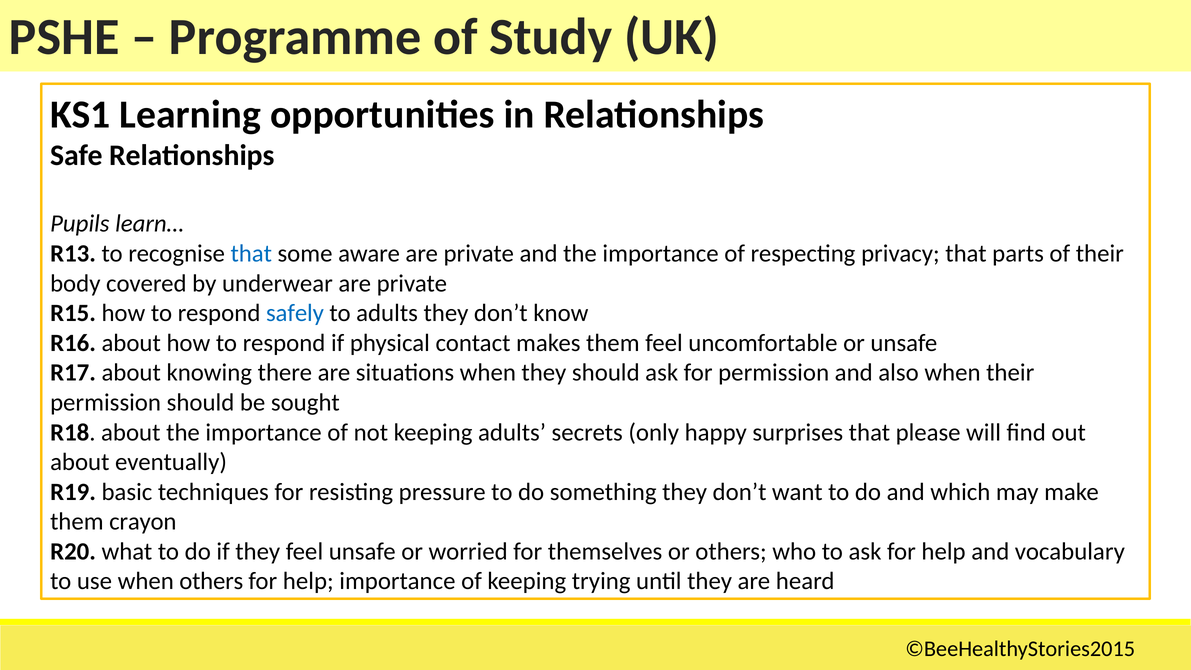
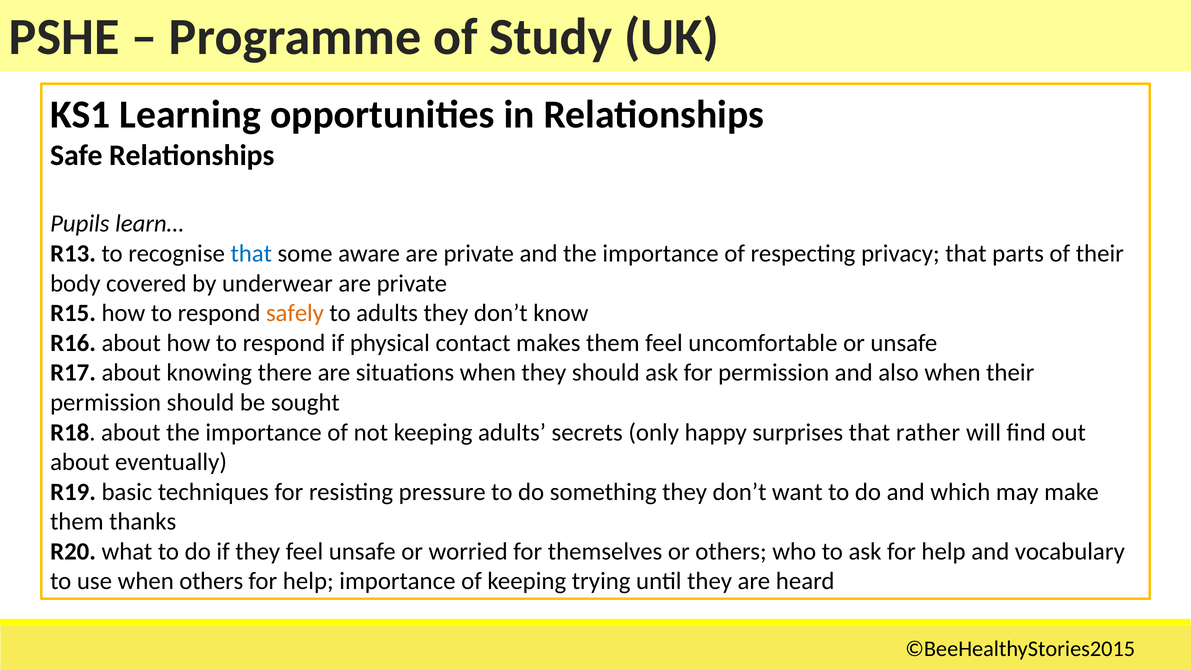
safely colour: blue -> orange
please: please -> rather
crayon: crayon -> thanks
